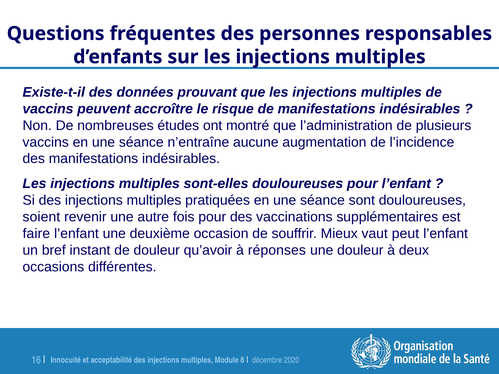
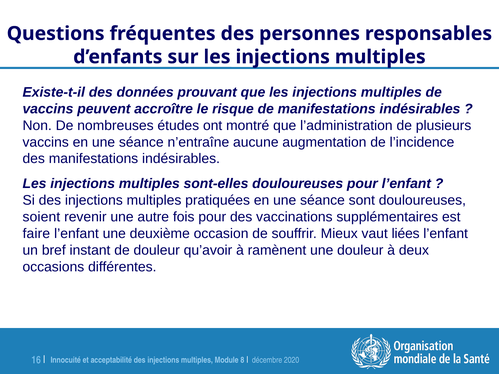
peut: peut -> liées
réponses: réponses -> ramènent
